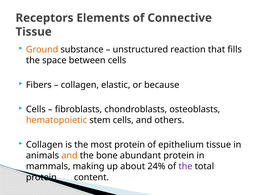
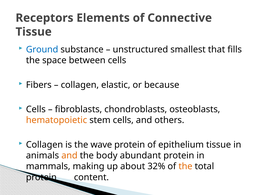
Ground colour: orange -> blue
reaction: reaction -> smallest
most: most -> wave
bone: bone -> body
24%: 24% -> 32%
the at (185, 166) colour: purple -> orange
